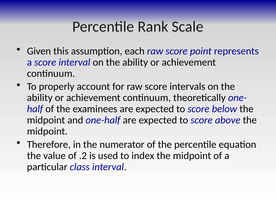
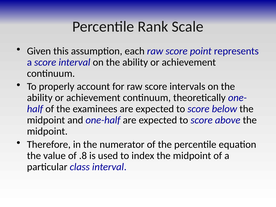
.2: .2 -> .8
